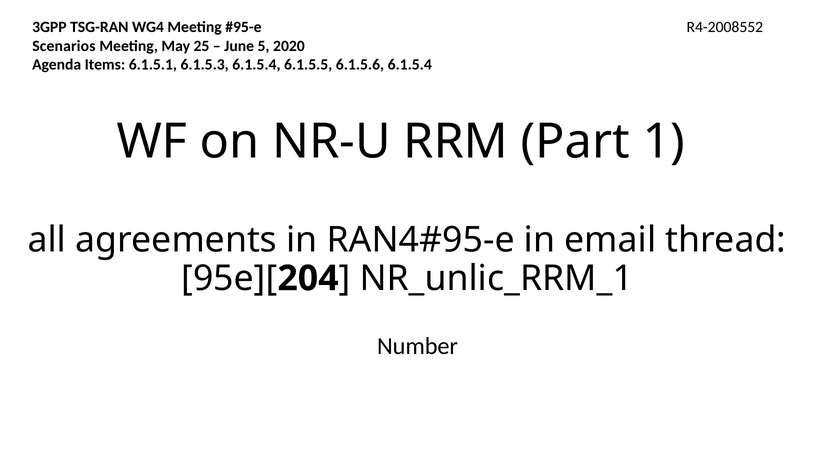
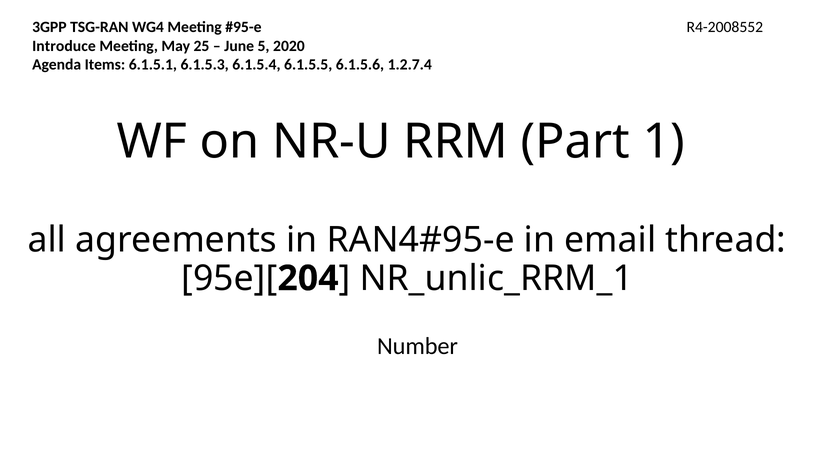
Scenarios: Scenarios -> Introduce
6.1.5.6 6.1.5.4: 6.1.5.4 -> 1.2.7.4
